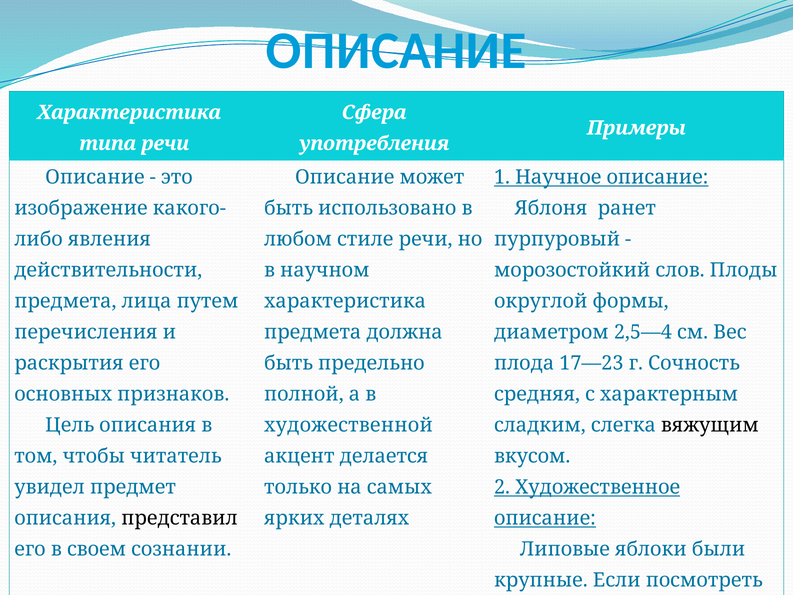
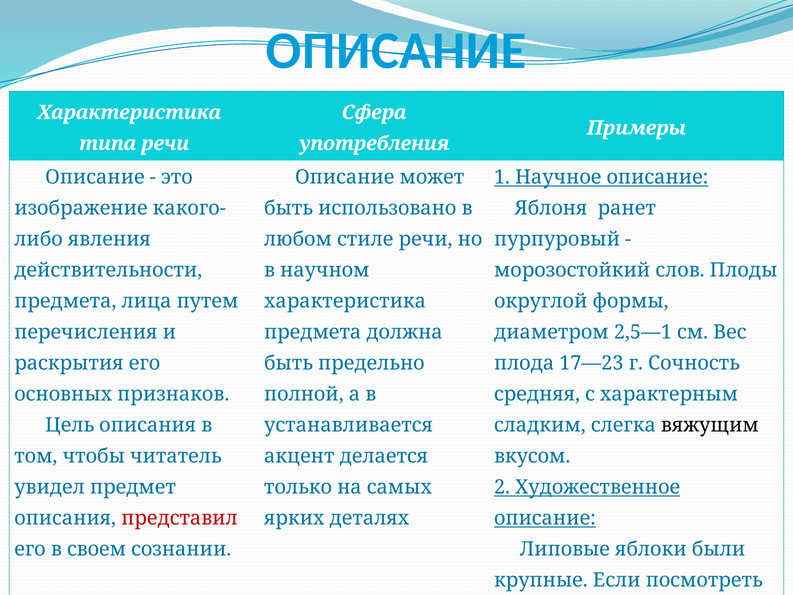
2,5—4: 2,5—4 -> 2,5—1
художественной: художественной -> устанавливается
представил colour: black -> red
